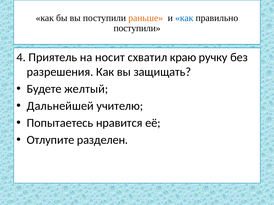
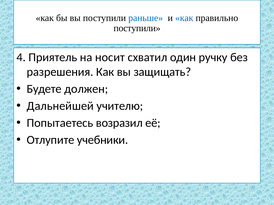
раньше colour: orange -> blue
краю: краю -> один
желтый: желтый -> должен
нравится: нравится -> возразил
разделен: разделен -> учебники
